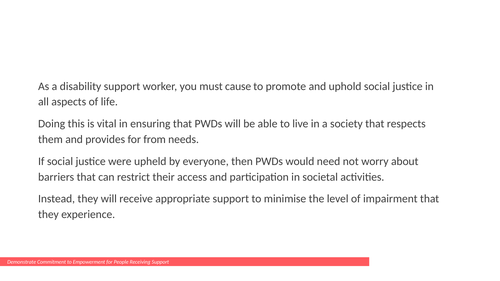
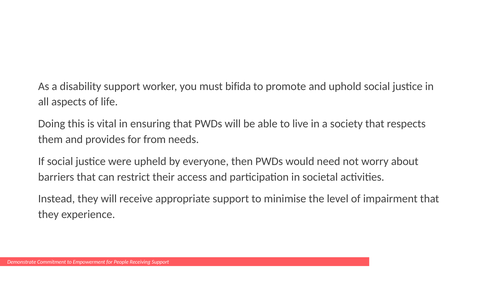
cause: cause -> bifida
